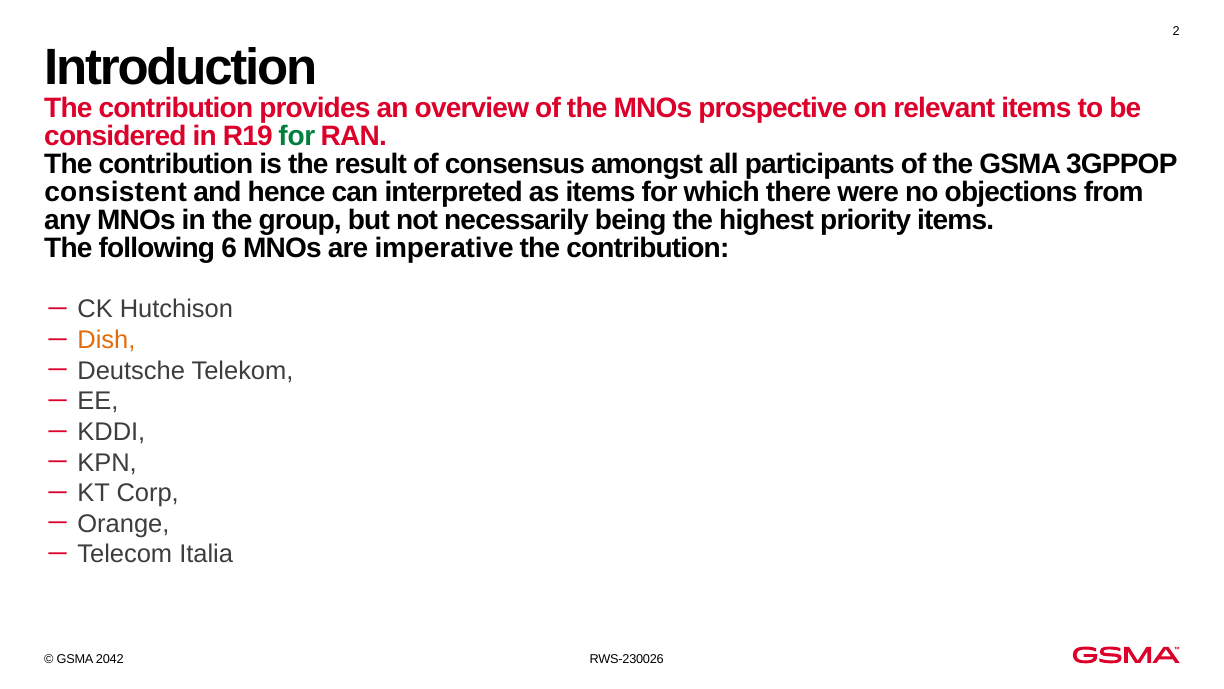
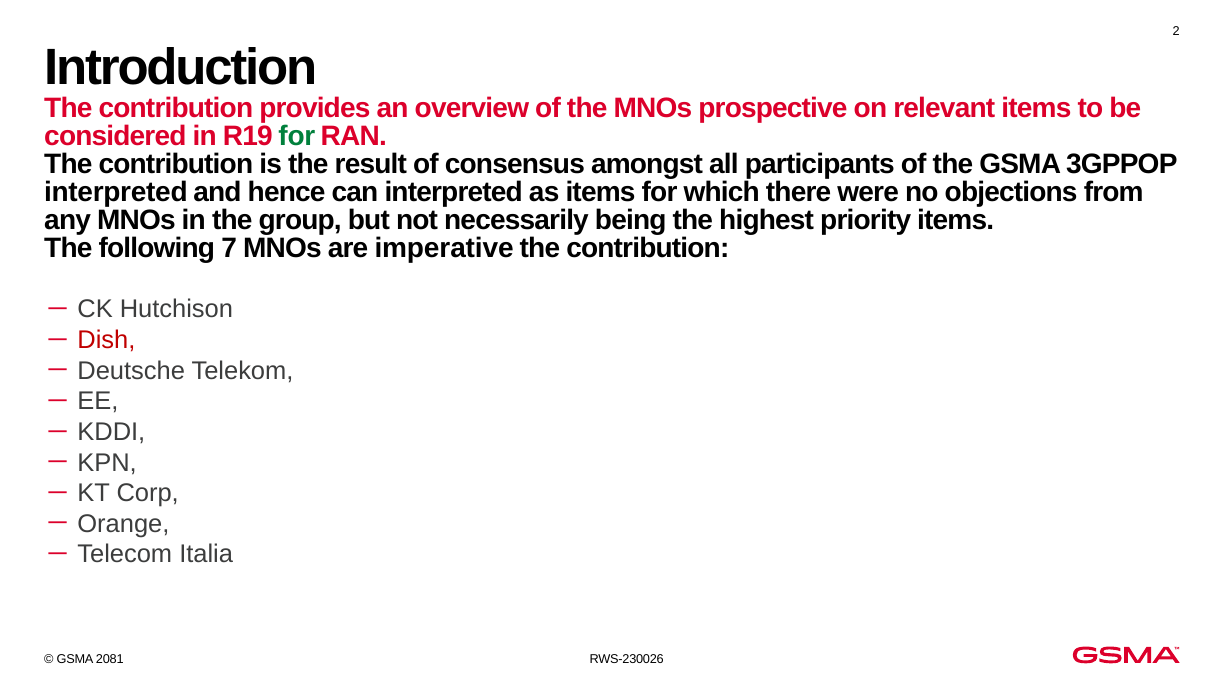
consistent at (116, 192): consistent -> interpreted
6: 6 -> 7
Dish colour: orange -> red
2042: 2042 -> 2081
